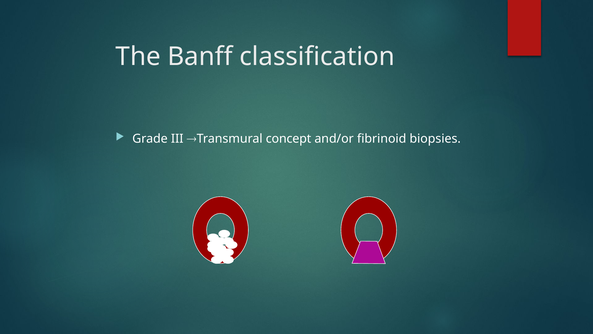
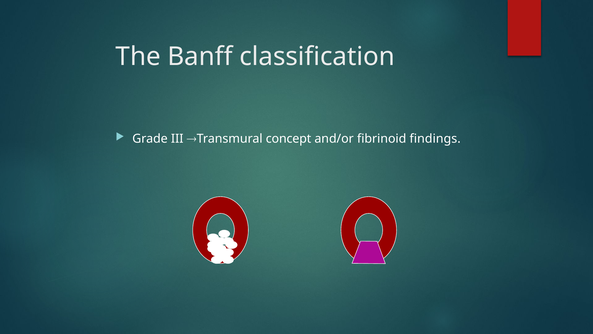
biopsies: biopsies -> findings
